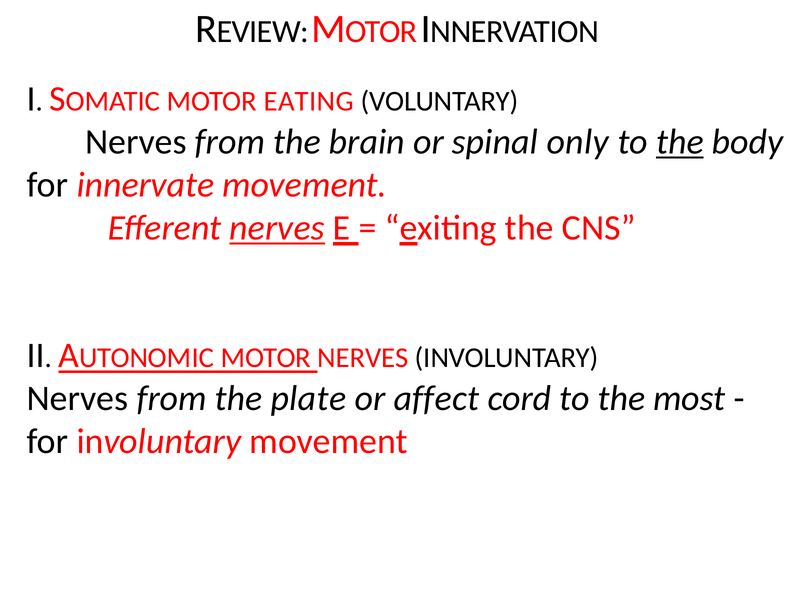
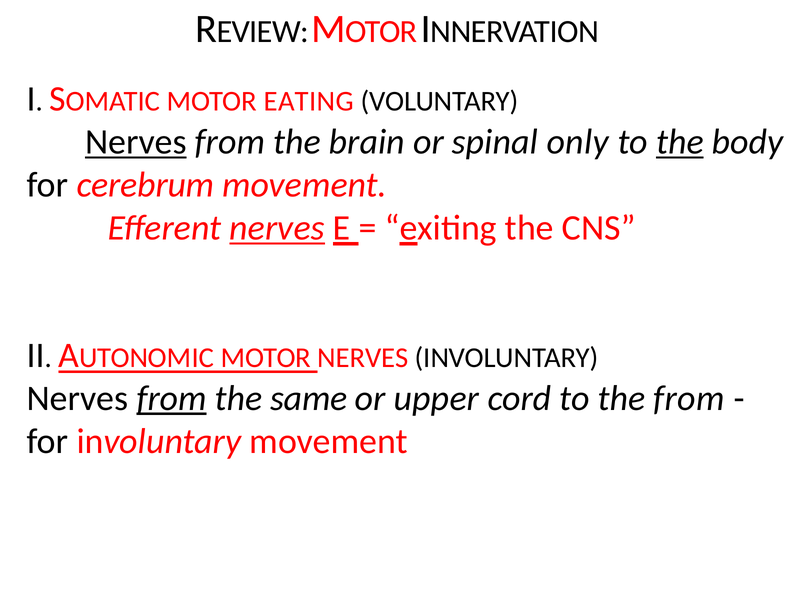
Nerves at (136, 142) underline: none -> present
innervate: innervate -> cerebrum
from at (172, 398) underline: none -> present
plate: plate -> same
affect: affect -> upper
the most: most -> from
